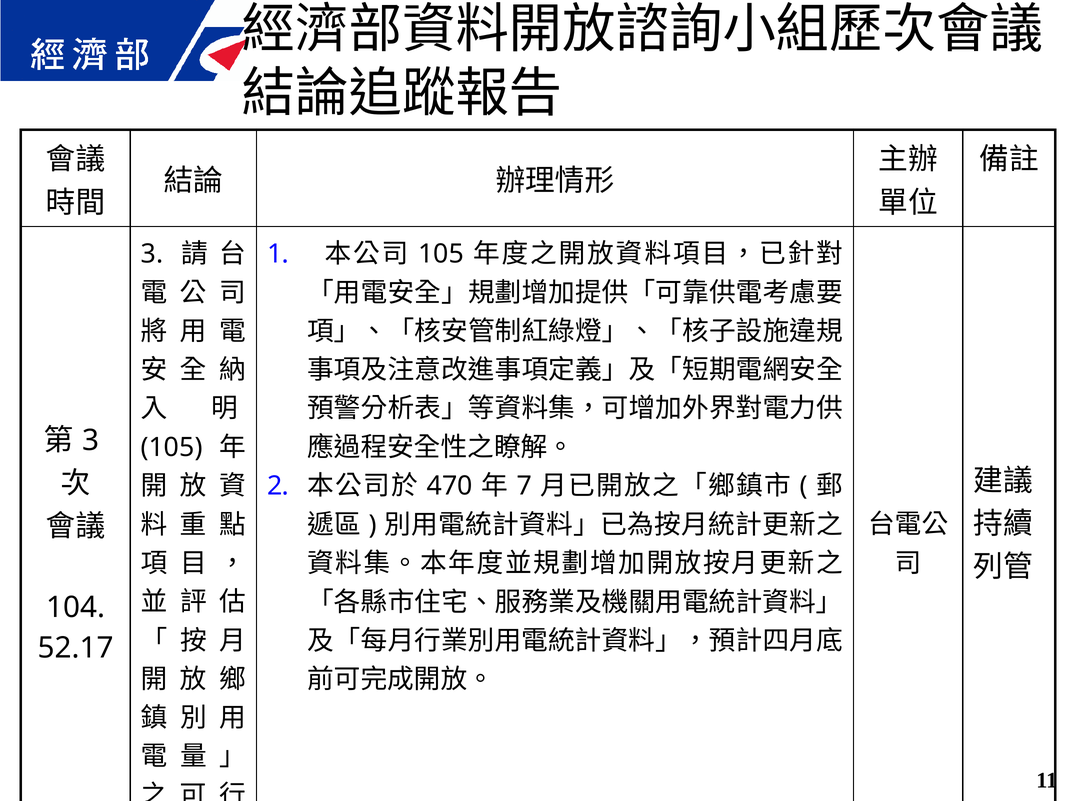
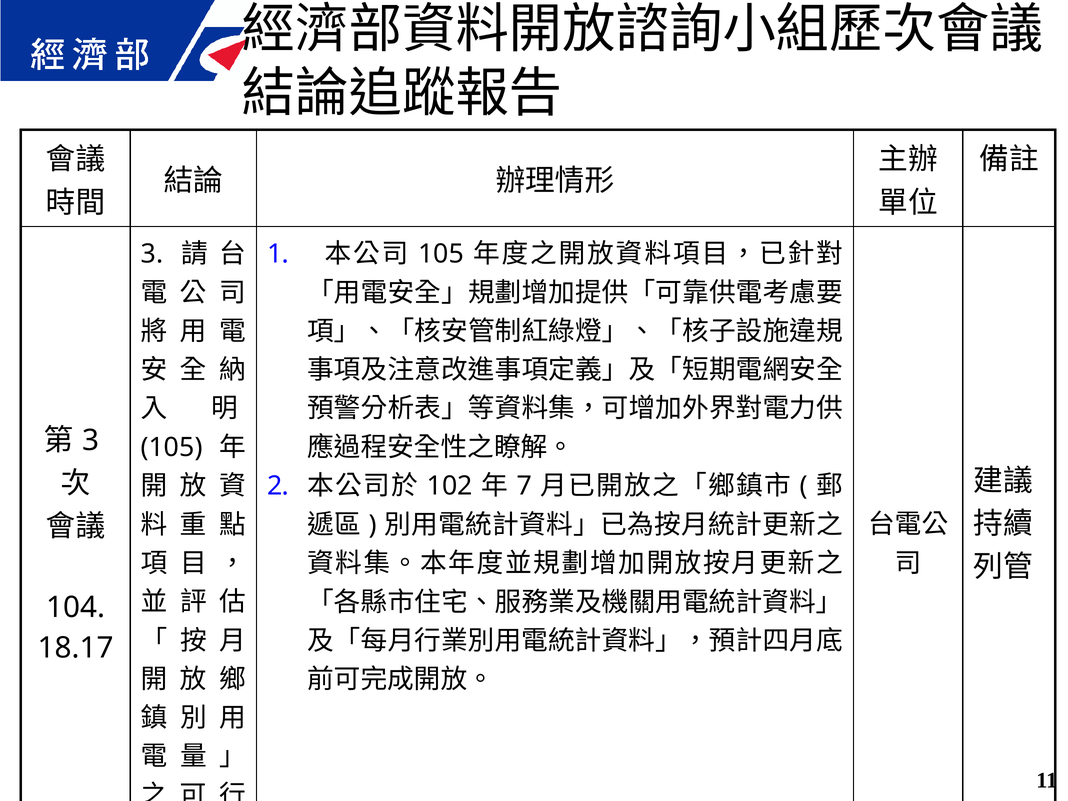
470: 470 -> 102
52.17: 52.17 -> 18.17
